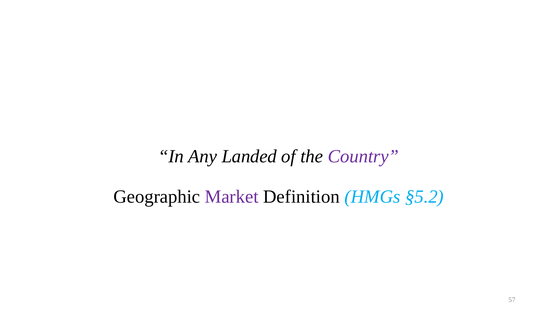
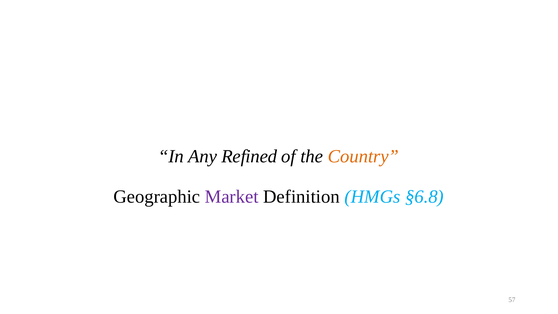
Landed: Landed -> Refined
Country colour: purple -> orange
§5.2: §5.2 -> §6.8
